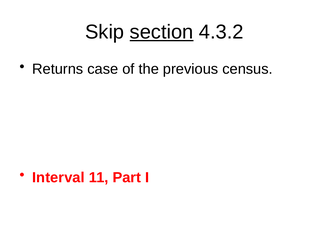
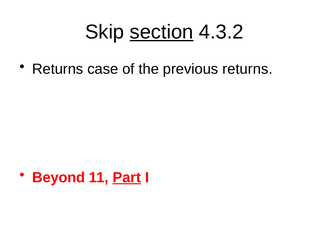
previous census: census -> returns
Interval: Interval -> Beyond
Part underline: none -> present
